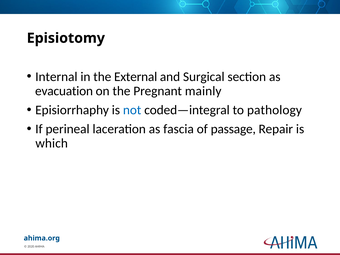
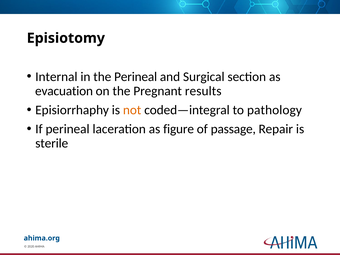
the External: External -> Perineal
mainly: mainly -> results
not colour: blue -> orange
fascia: fascia -> figure
which: which -> sterile
